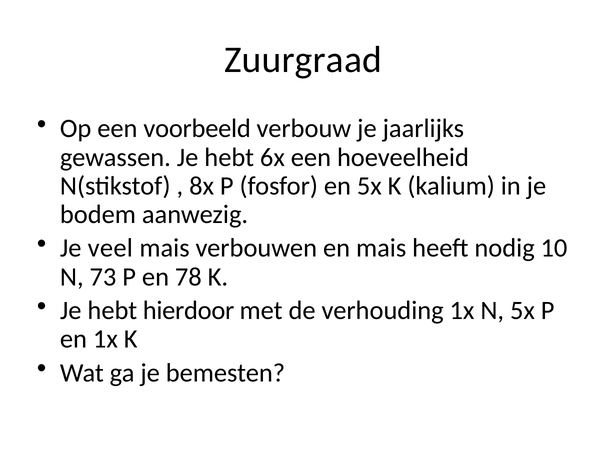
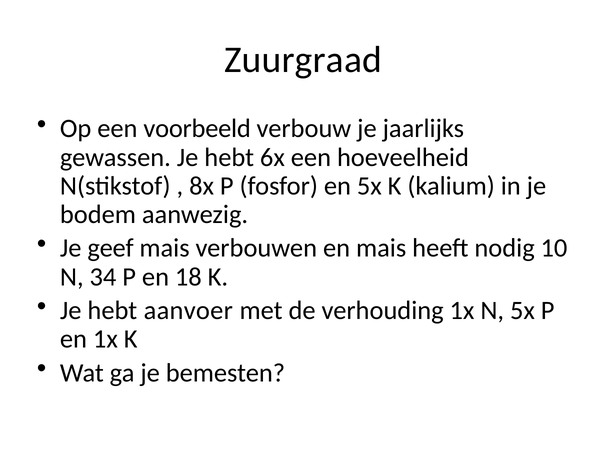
veel: veel -> geef
73: 73 -> 34
78: 78 -> 18
hierdoor: hierdoor -> aanvoer
